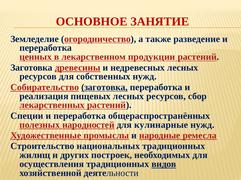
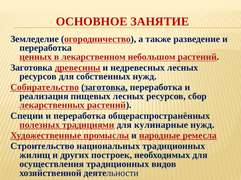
продукции: продукции -> небольшом
народностей: народностей -> традициями
видов underline: present -> none
